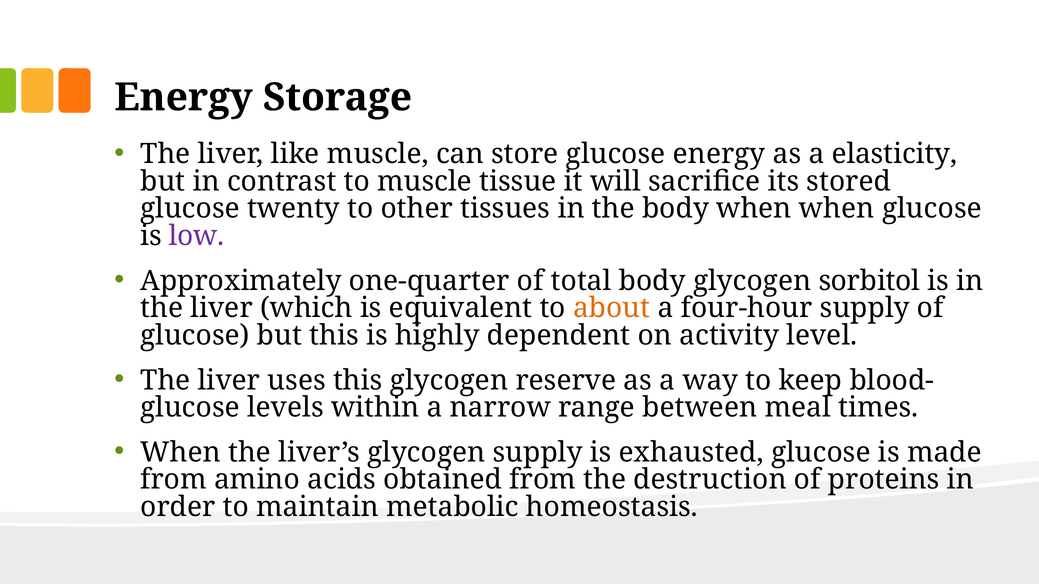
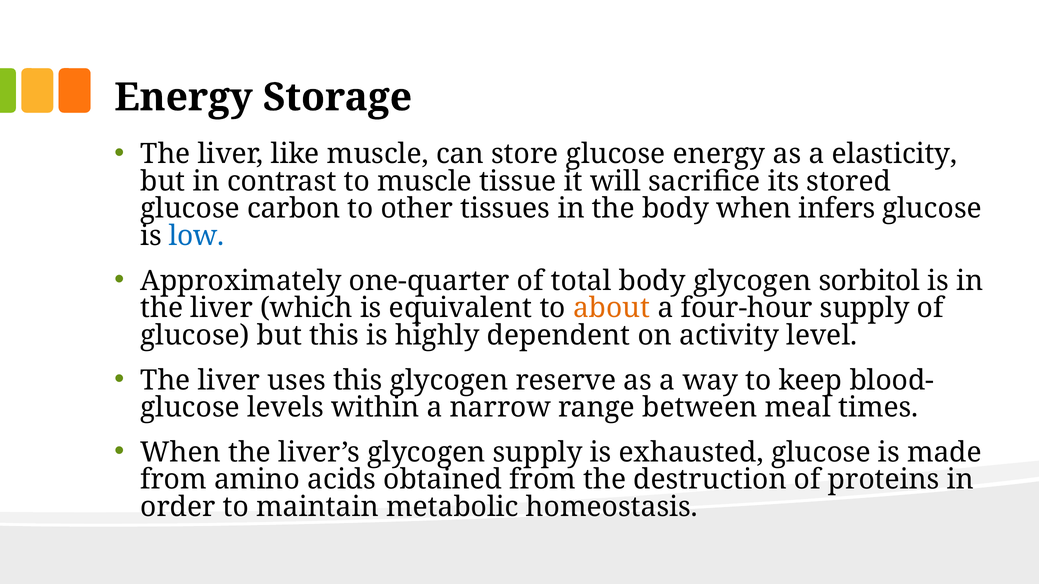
twenty: twenty -> carbon
when when: when -> infers
low colour: purple -> blue
